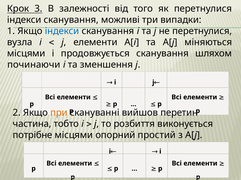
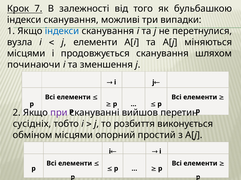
3: 3 -> 7
як перетнулися: перетнулися -> бульбашкою
при colour: orange -> purple
частина: частина -> сусідніх
потрібне: потрібне -> обміном
